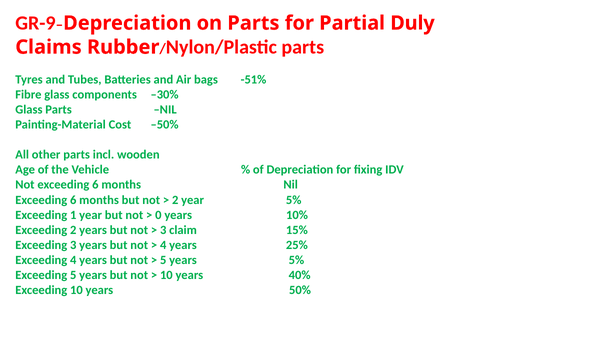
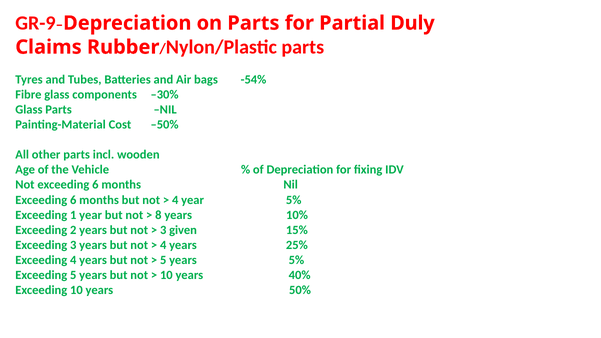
-51%: -51% -> -54%
2 at (175, 200): 2 -> 4
0: 0 -> 8
claim: claim -> given
